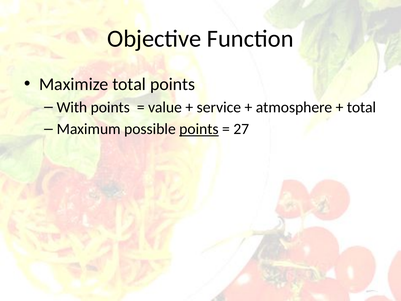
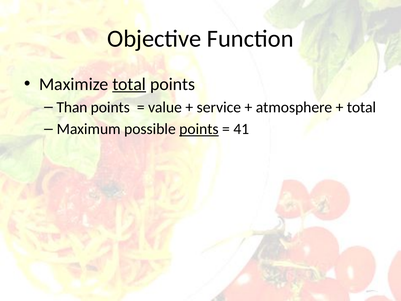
total at (129, 84) underline: none -> present
With: With -> Than
27: 27 -> 41
